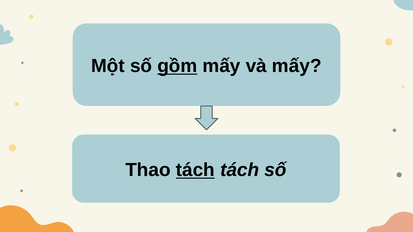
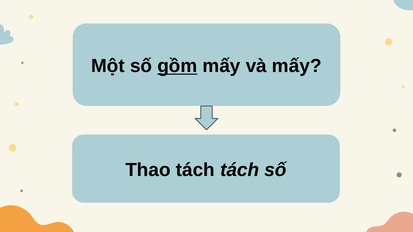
tách at (195, 170) underline: present -> none
